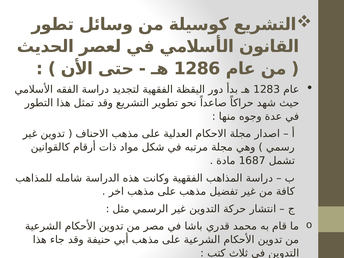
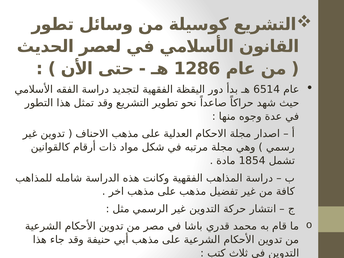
1283: 1283 -> 6514
1687: 1687 -> 1854
